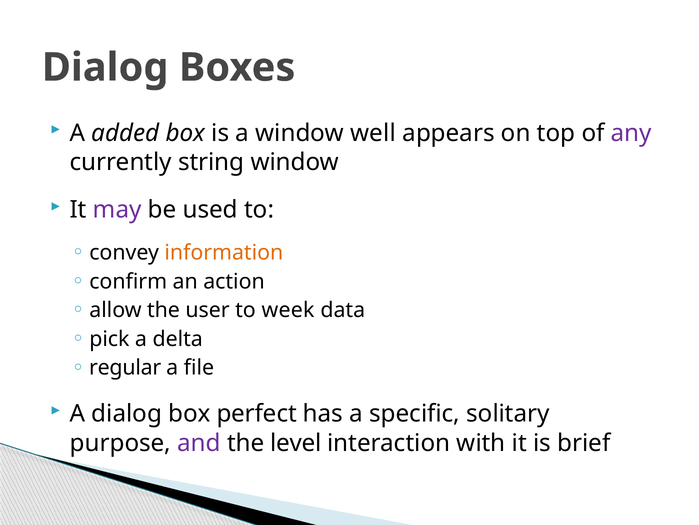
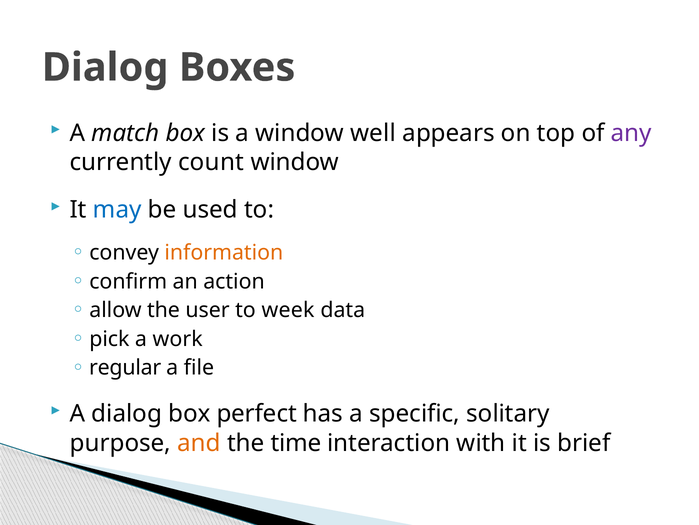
added: added -> match
string: string -> count
may colour: purple -> blue
delta: delta -> work
and colour: purple -> orange
level: level -> time
